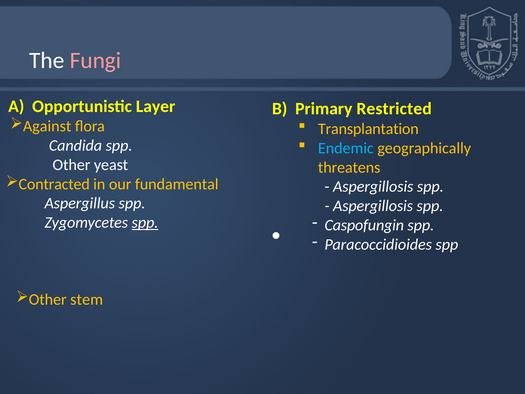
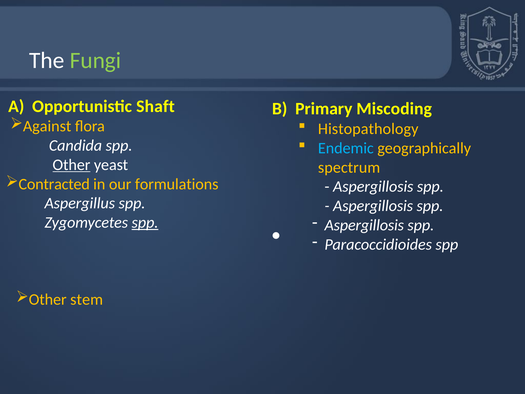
Fungi colour: pink -> light green
Layer: Layer -> Shaft
Restricted: Restricted -> Miscoding
Transplantation: Transplantation -> Histopathology
Other at (71, 165) underline: none -> present
threatens: threatens -> spectrum
fundamental: fundamental -> formulations
Caspofungin at (364, 225): Caspofungin -> Aspergillosis
